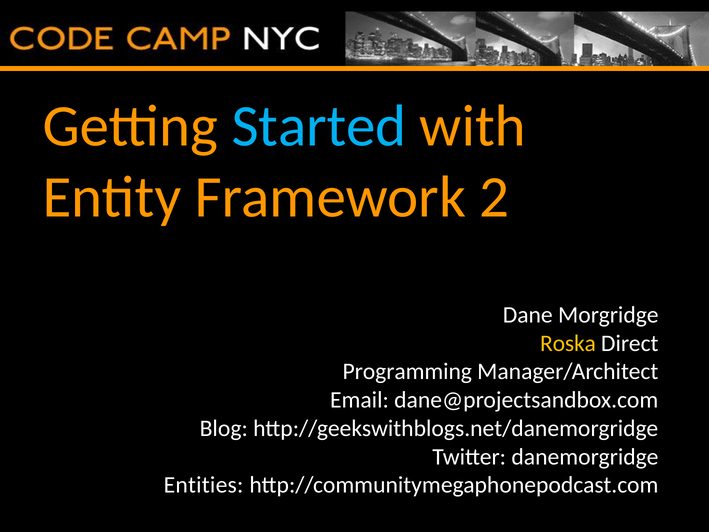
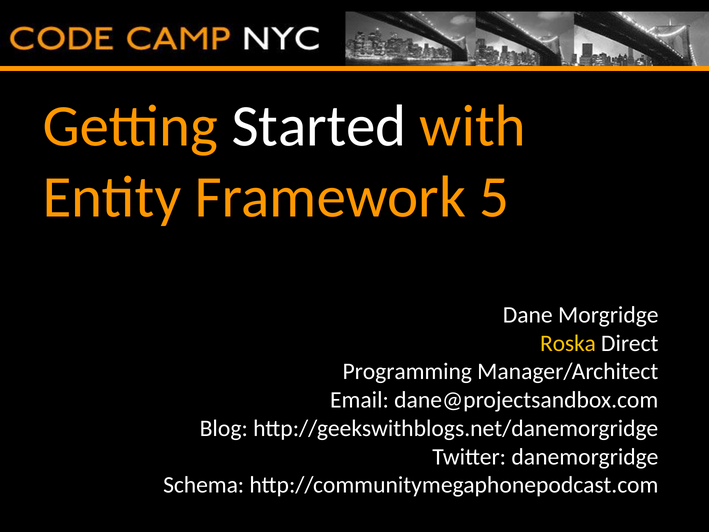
Started colour: light blue -> white
2: 2 -> 5
Entities: Entities -> Schema
